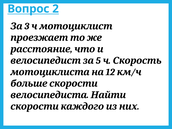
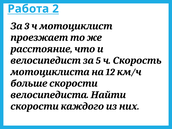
Вопрос: Вопрос -> Работа
